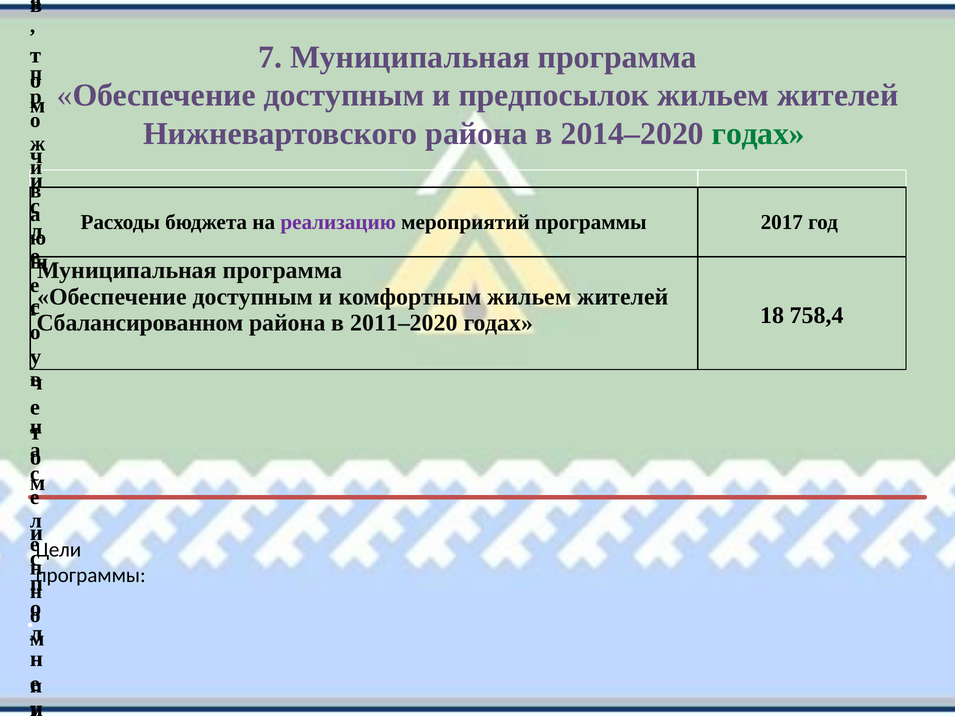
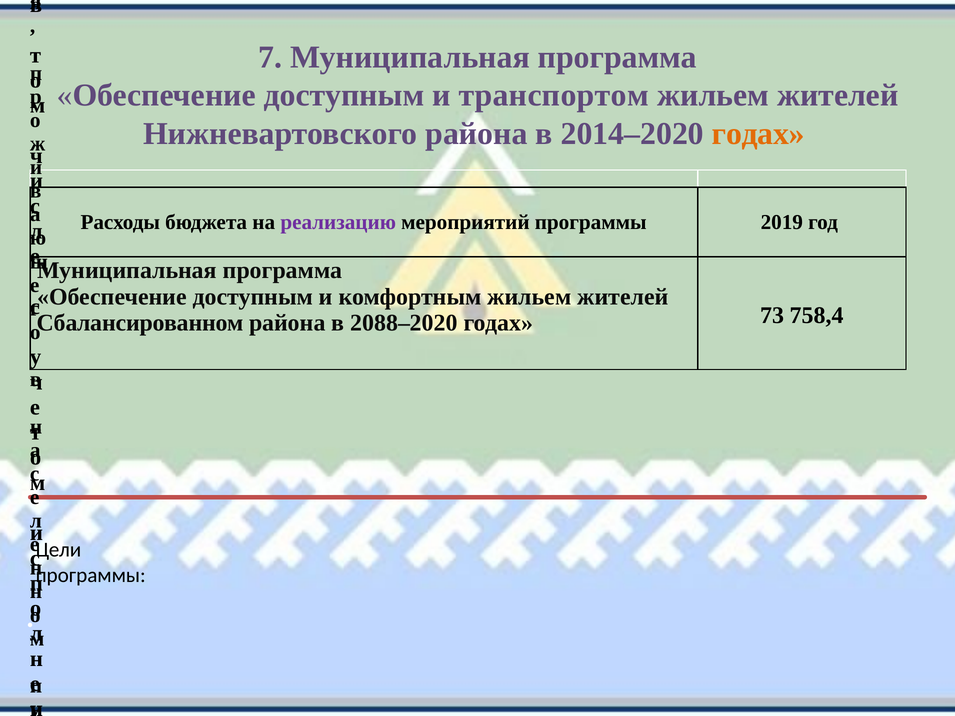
предпосылок: предпосылок -> транспортом
годах at (758, 134) colour: green -> orange
2017: 2017 -> 2019
2011–2020: 2011–2020 -> 2088–2020
18: 18 -> 73
